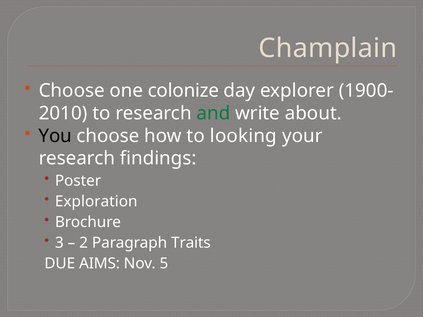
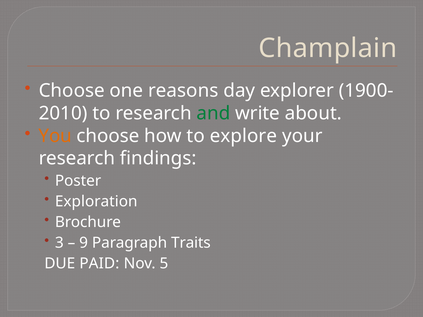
colonize: colonize -> reasons
You colour: black -> orange
looking: looking -> explore
2: 2 -> 9
AIMS: AIMS -> PAID
